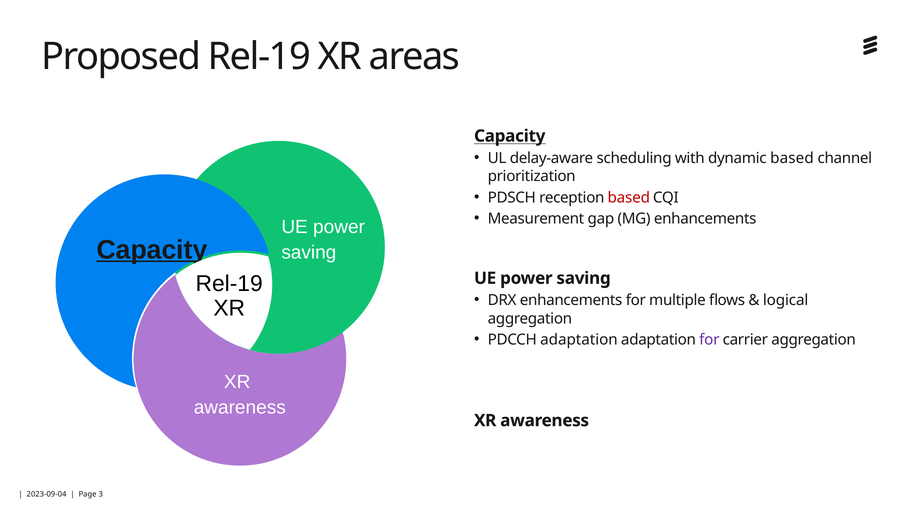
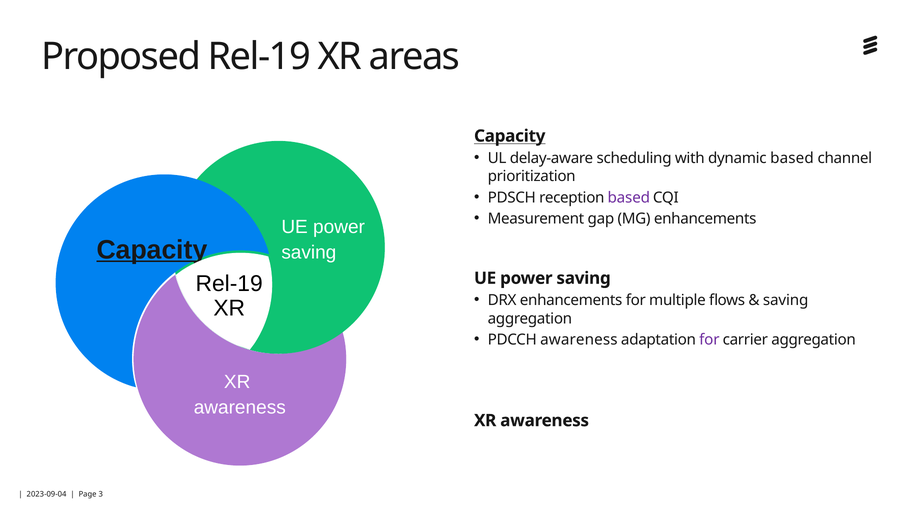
based at (629, 197) colour: red -> purple
logical at (786, 300): logical -> saving
PDCCH adaptation: adaptation -> awareness
